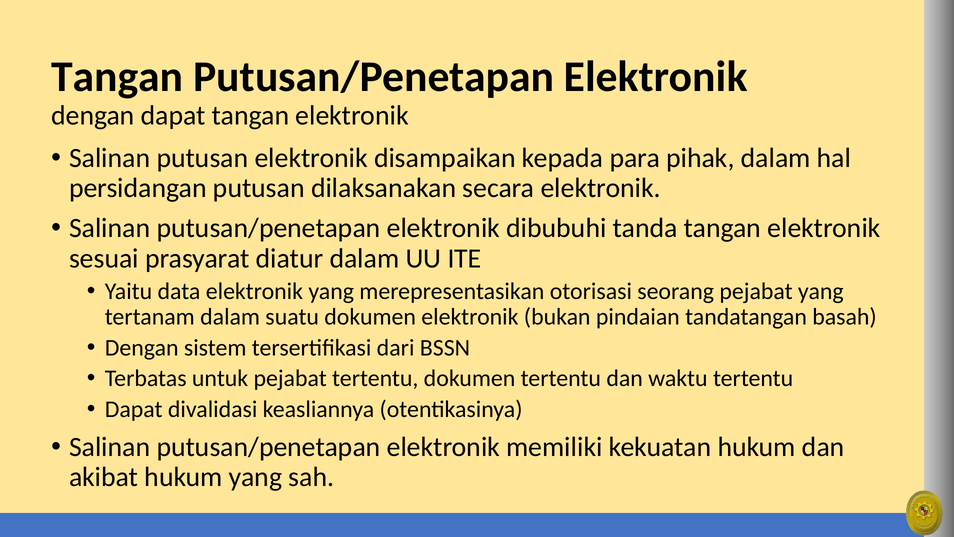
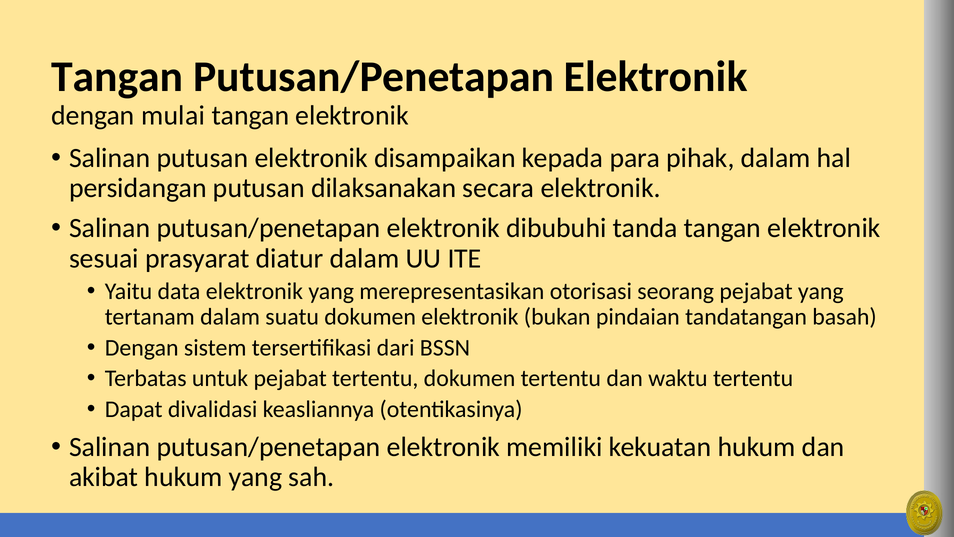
dengan dapat: dapat -> mulai
